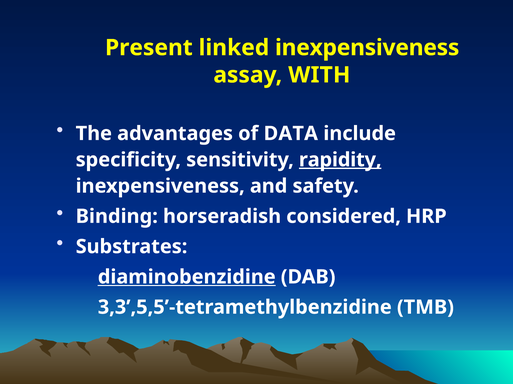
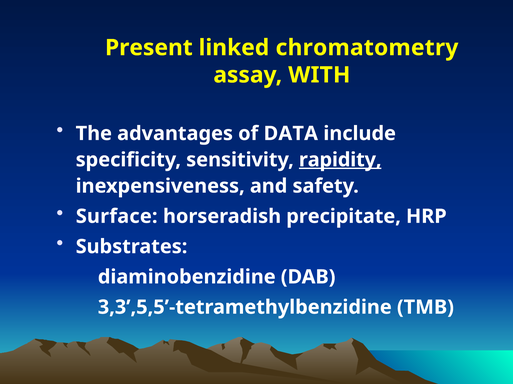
linked inexpensiveness: inexpensiveness -> chromatometry
Binding: Binding -> Surface
considered: considered -> precipitate
diaminobenzidine underline: present -> none
